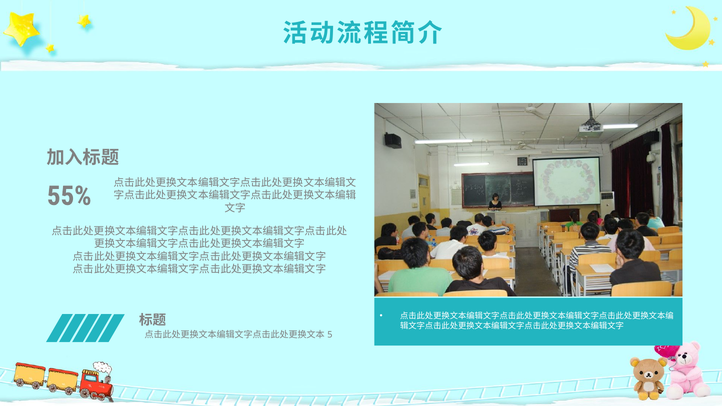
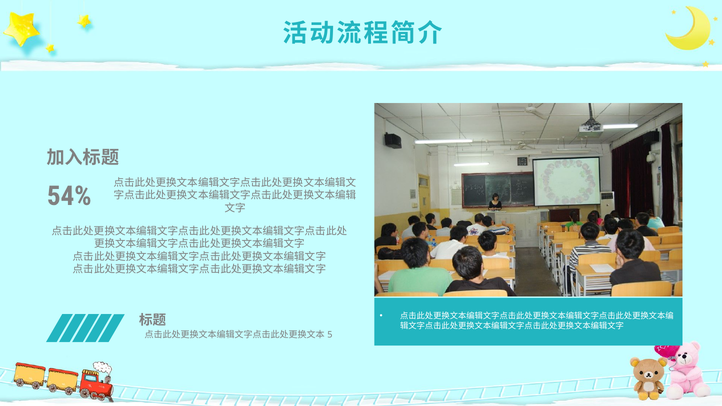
55%: 55% -> 54%
